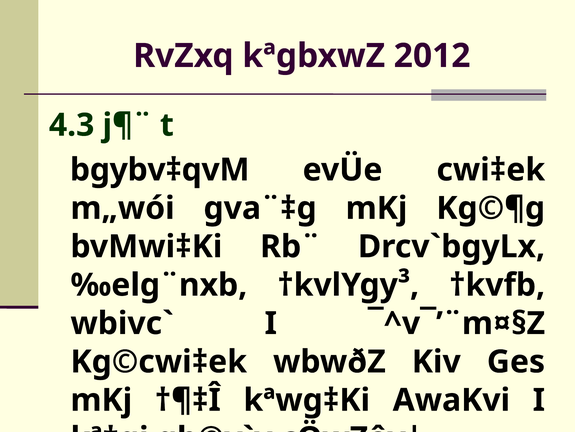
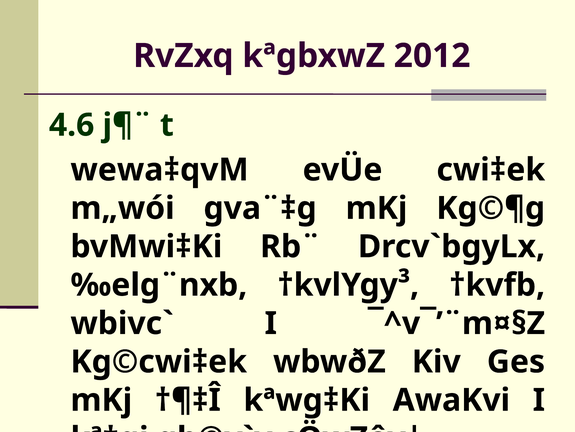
4.3: 4.3 -> 4.6
bgybv‡qvM: bgybv‡qvM -> wewa‡qvM
